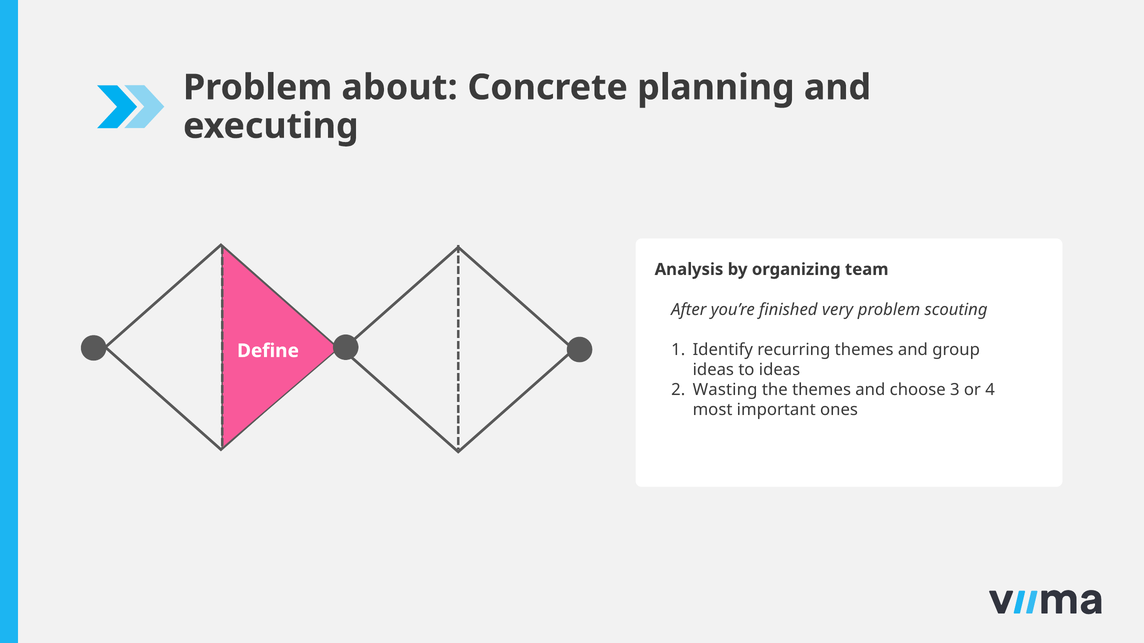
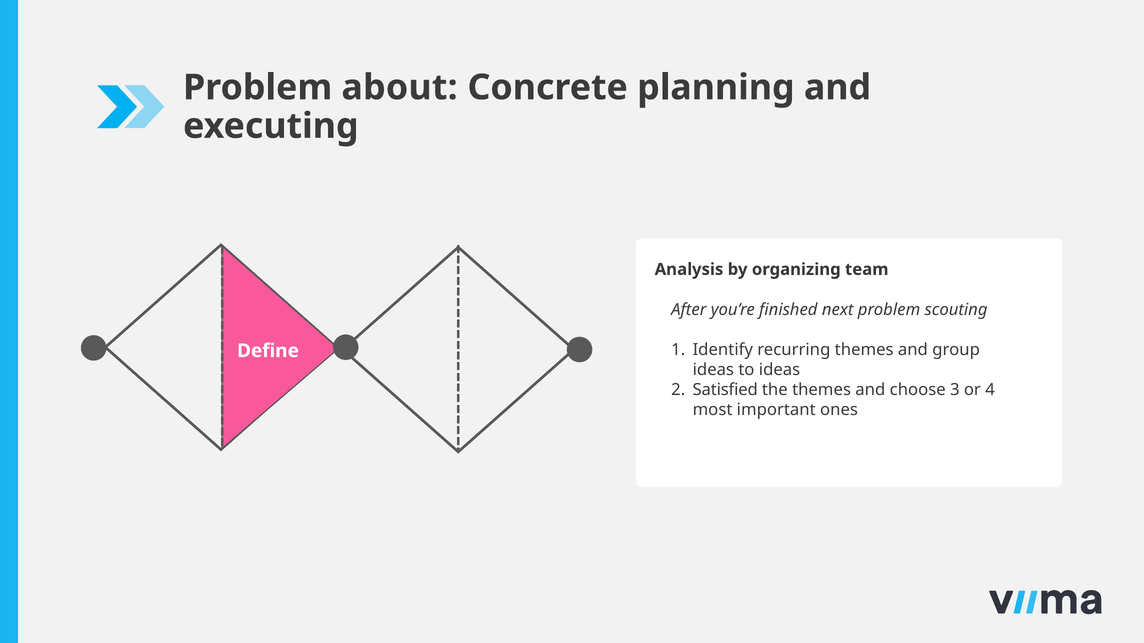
very: very -> next
Wasting: Wasting -> Satisfied
